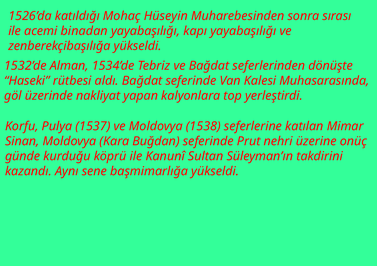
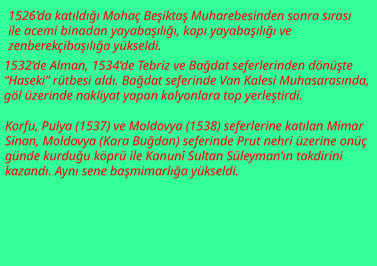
Hüseyin: Hüseyin -> Beşiktaş
